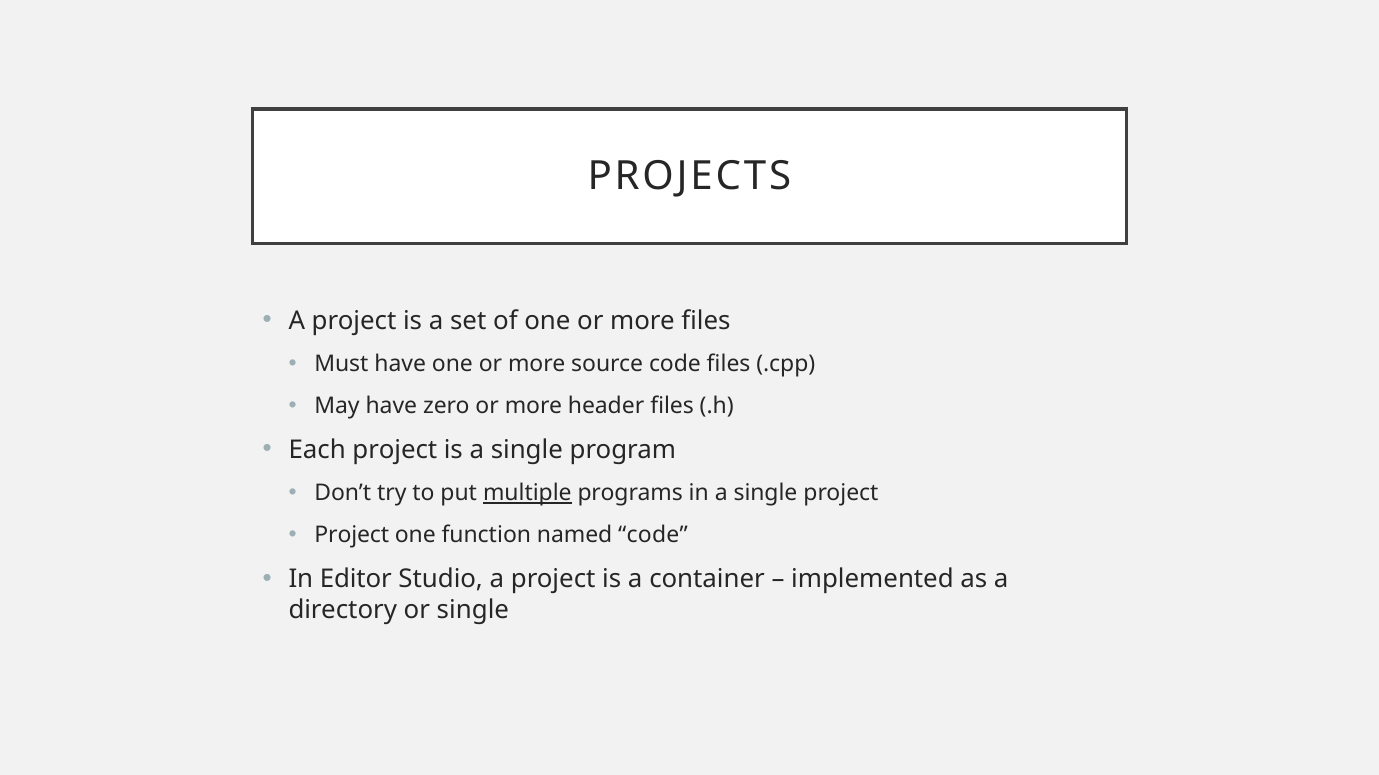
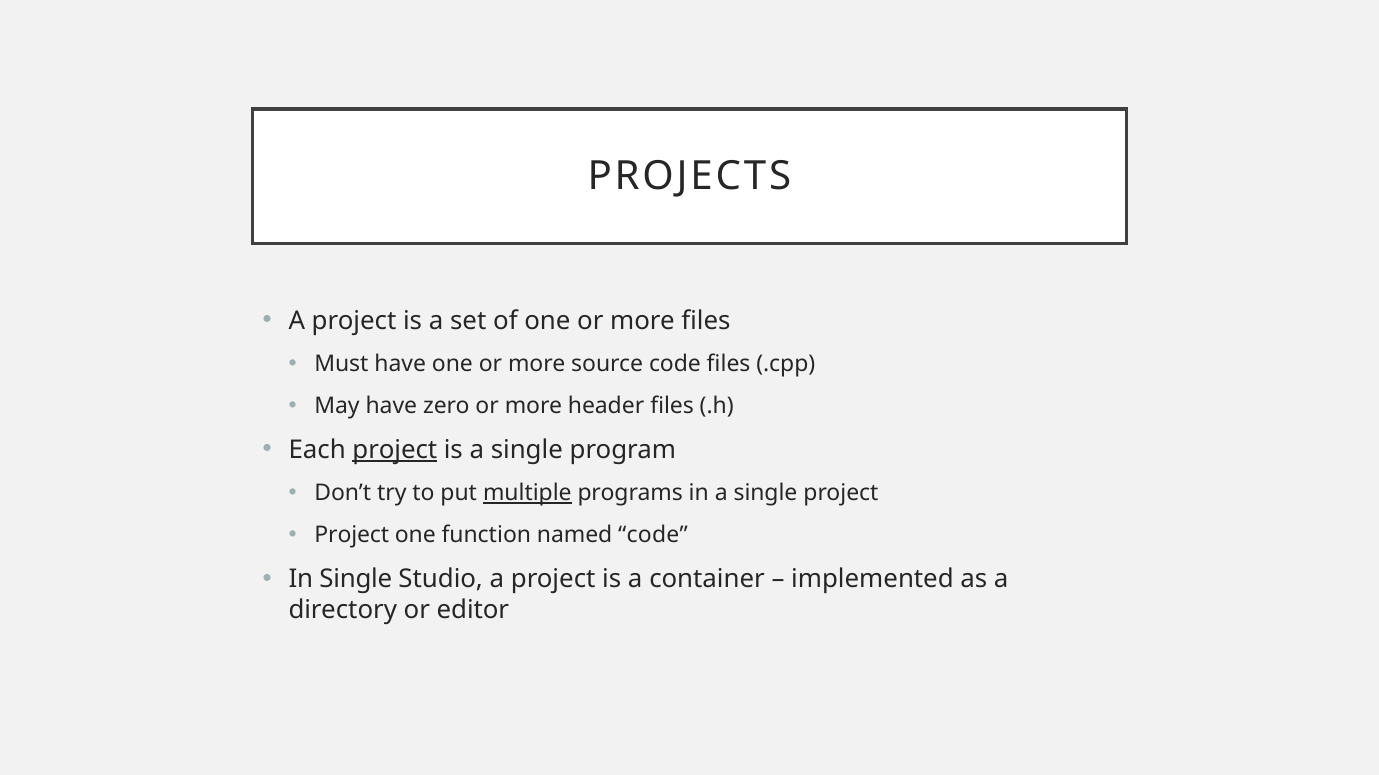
project at (395, 450) underline: none -> present
In Editor: Editor -> Single
or single: single -> editor
